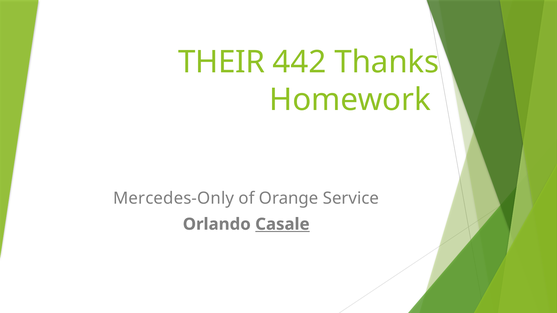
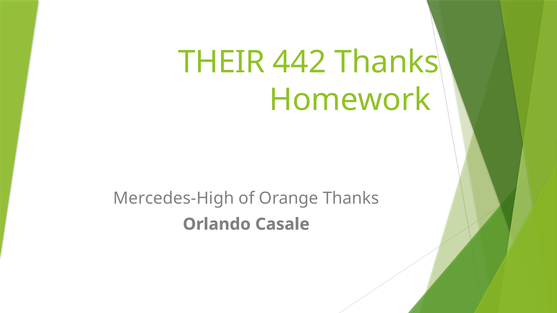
Mercedes-Only: Mercedes-Only -> Mercedes-High
Orange Service: Service -> Thanks
Casale underline: present -> none
